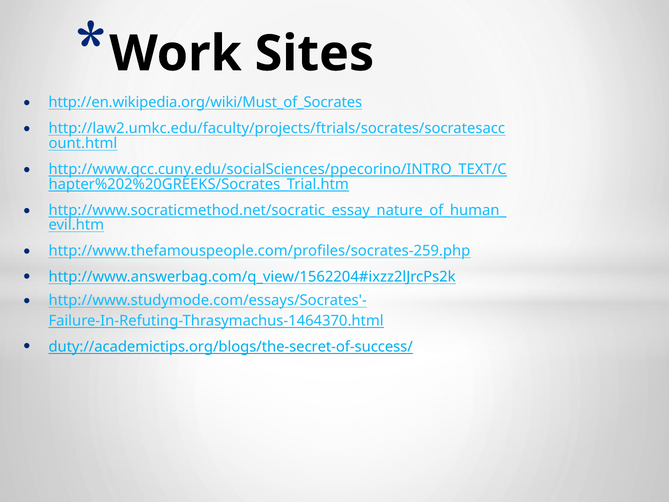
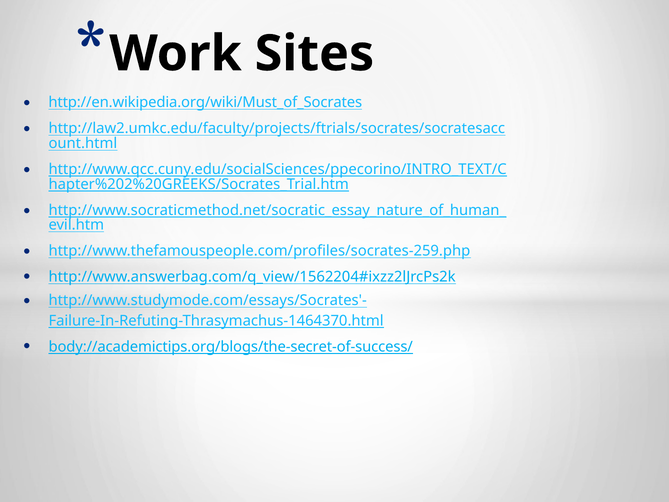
duty://academictips.org/blogs/the-secret-of-success/: duty://academictips.org/blogs/the-secret-of-success/ -> body://academictips.org/blogs/the-secret-of-success/
